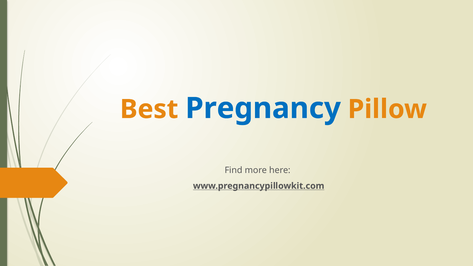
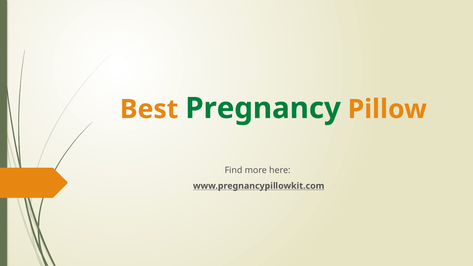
Pregnancy colour: blue -> green
